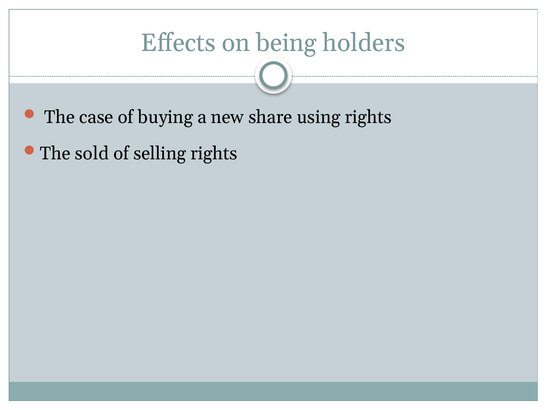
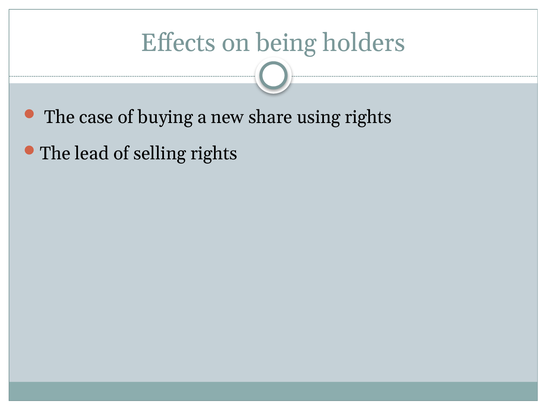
sold: sold -> lead
